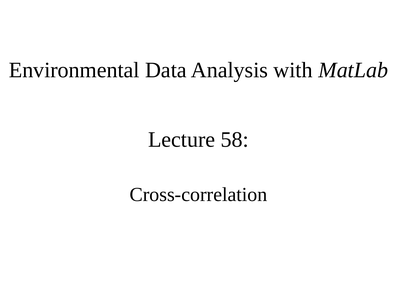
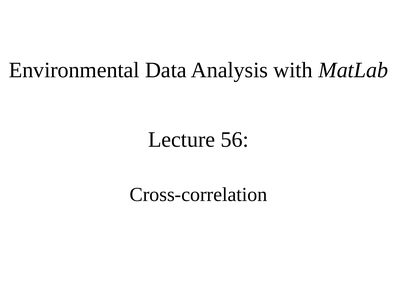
58: 58 -> 56
